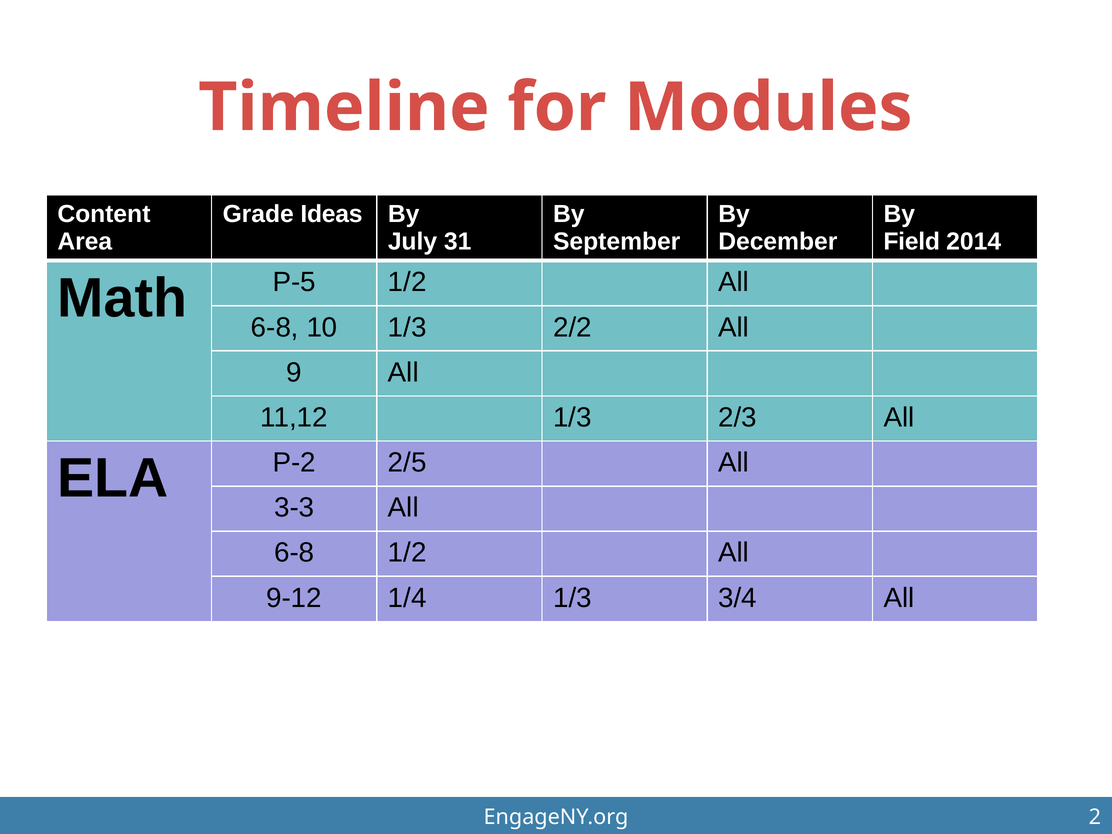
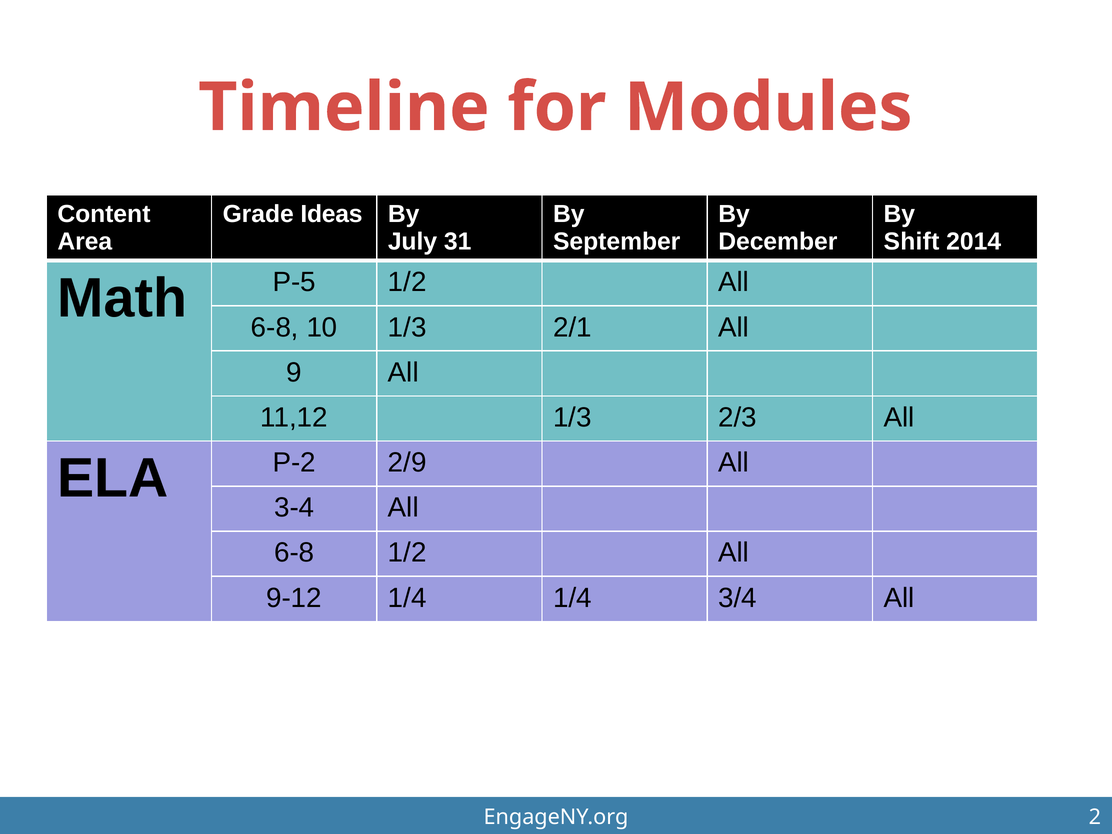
Field: Field -> Shift
2/2: 2/2 -> 2/1
2/5: 2/5 -> 2/9
3-3: 3-3 -> 3-4
1/4 1/3: 1/3 -> 1/4
